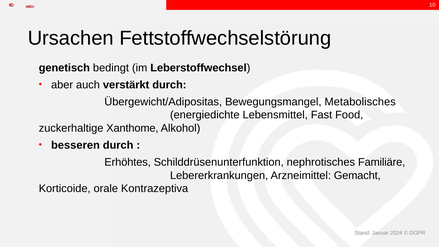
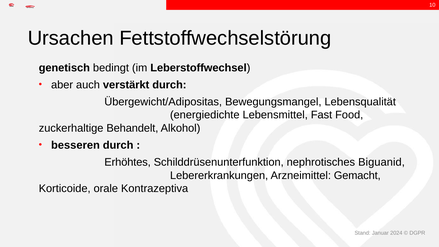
Metabolisches: Metabolisches -> Lebensqualität
Xanthome: Xanthome -> Behandelt
Familiäre: Familiäre -> Biguanid
